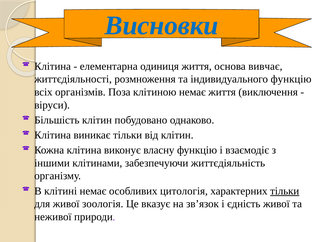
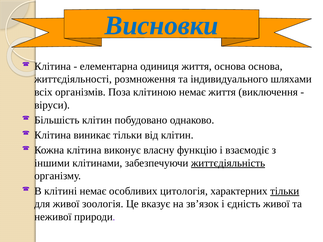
основа вивчає: вивчає -> основа
індивидуального функцію: функцію -> шляхами
життєдіяльність underline: none -> present
